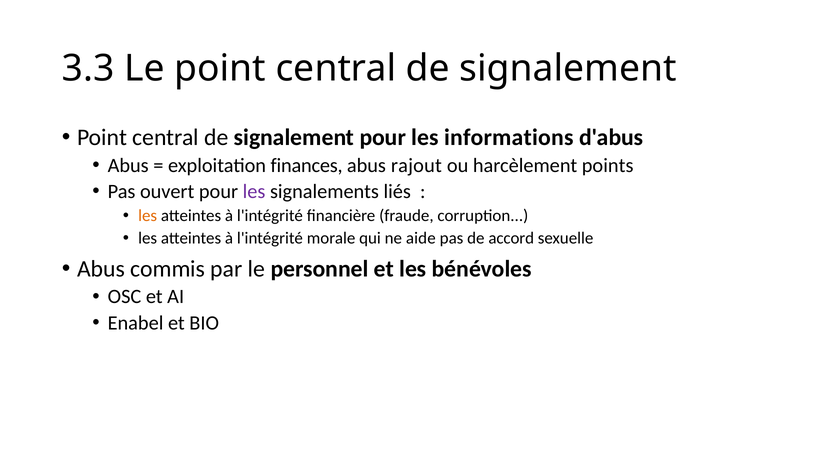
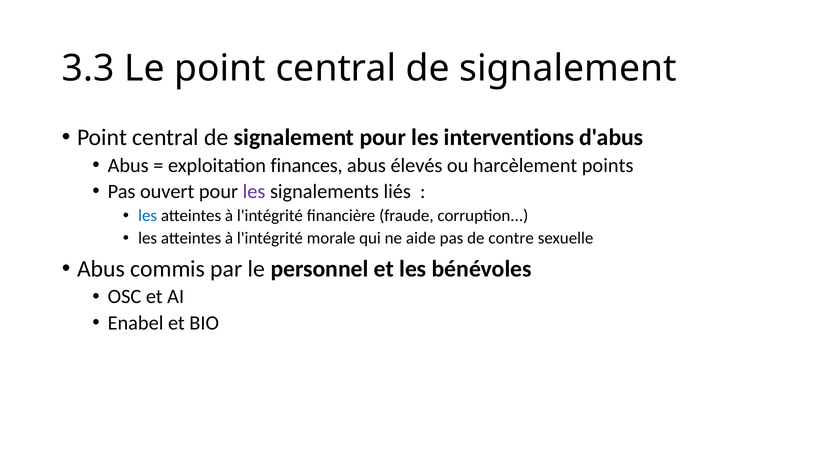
informations: informations -> interventions
rajout: rajout -> élevés
les at (148, 216) colour: orange -> blue
accord: accord -> contre
